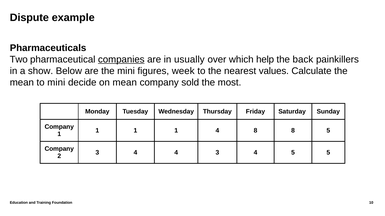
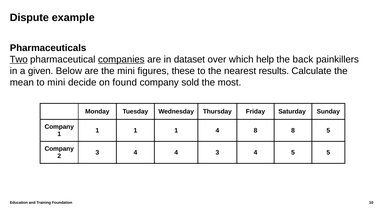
Two underline: none -> present
usually: usually -> dataset
show: show -> given
week: week -> these
values: values -> results
on mean: mean -> found
